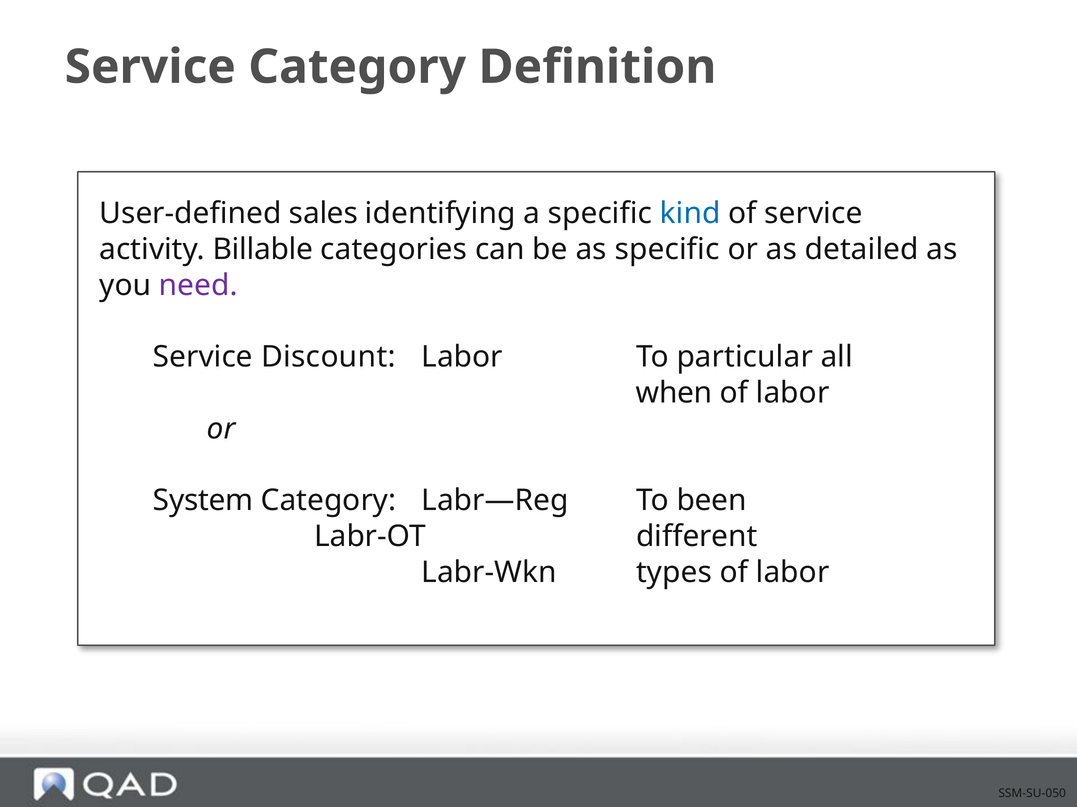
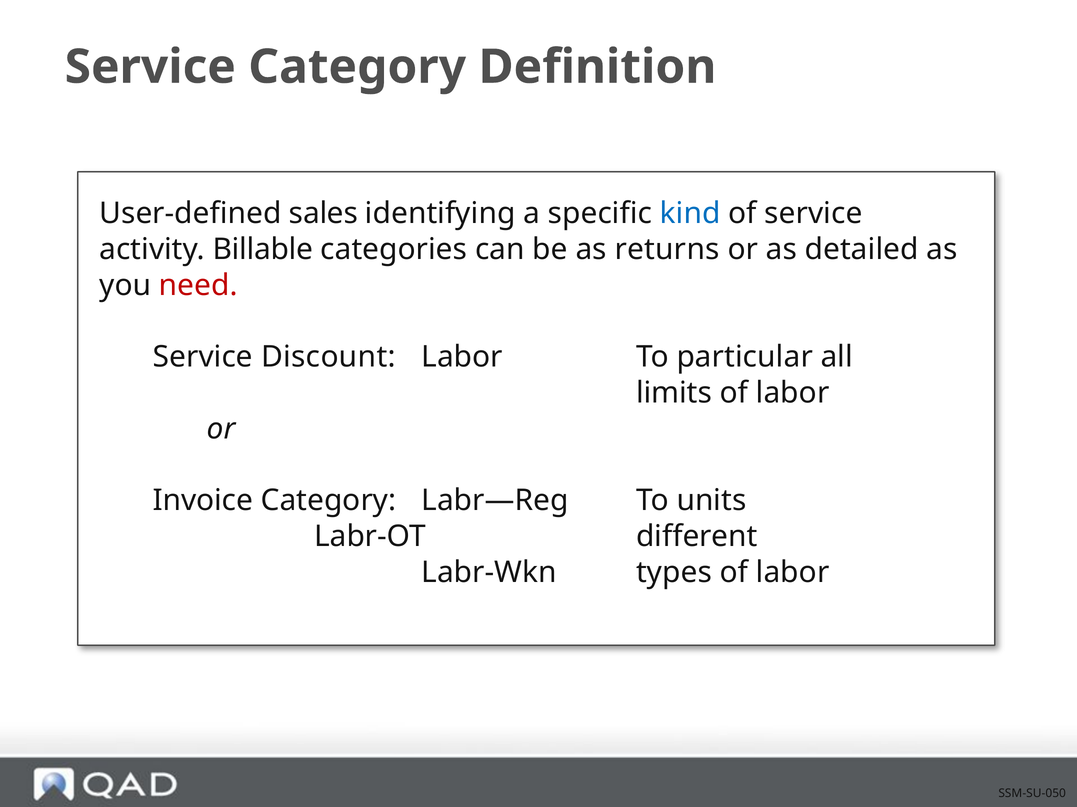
as specific: specific -> returns
need colour: purple -> red
when: when -> limits
System: System -> Invoice
been: been -> units
